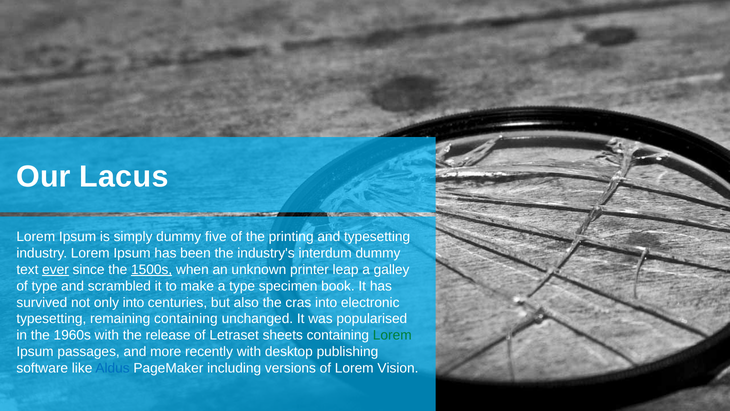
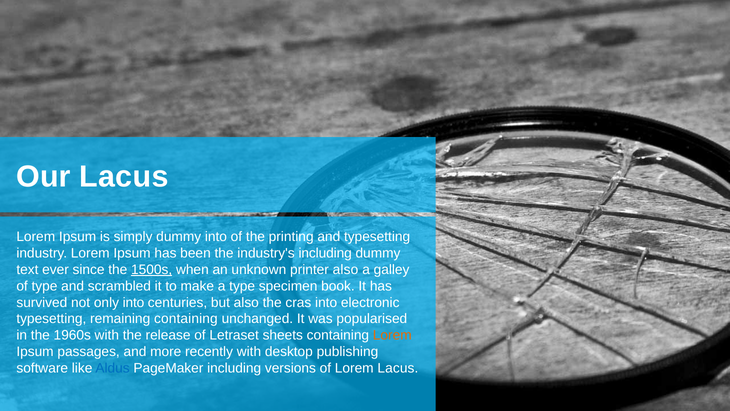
dummy five: five -> into
industry's interdum: interdum -> including
ever underline: present -> none
printer leap: leap -> also
Lorem at (392, 335) colour: green -> orange
Lorem Vision: Vision -> Lacus
